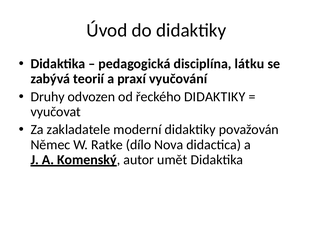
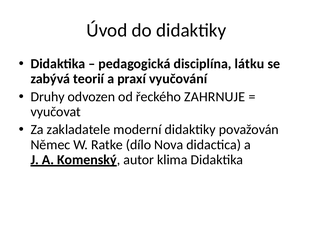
řeckého DIDAKTIKY: DIDAKTIKY -> ZAHRNUJE
umět: umět -> klima
